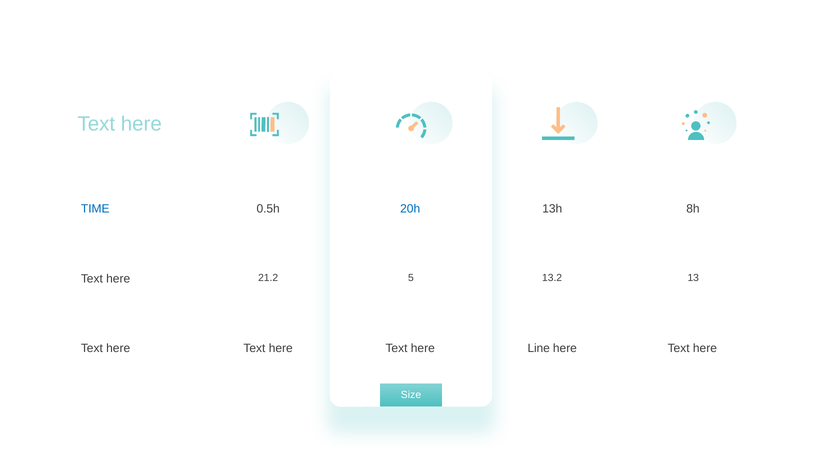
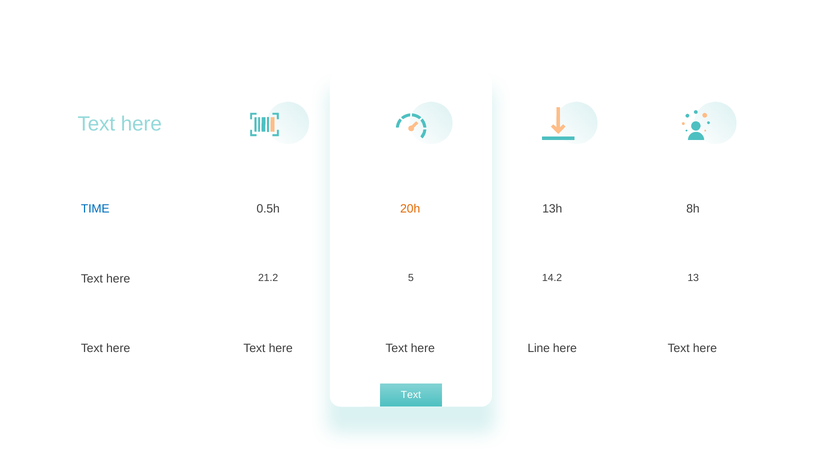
20h colour: blue -> orange
13.2: 13.2 -> 14.2
Size at (411, 395): Size -> Text
